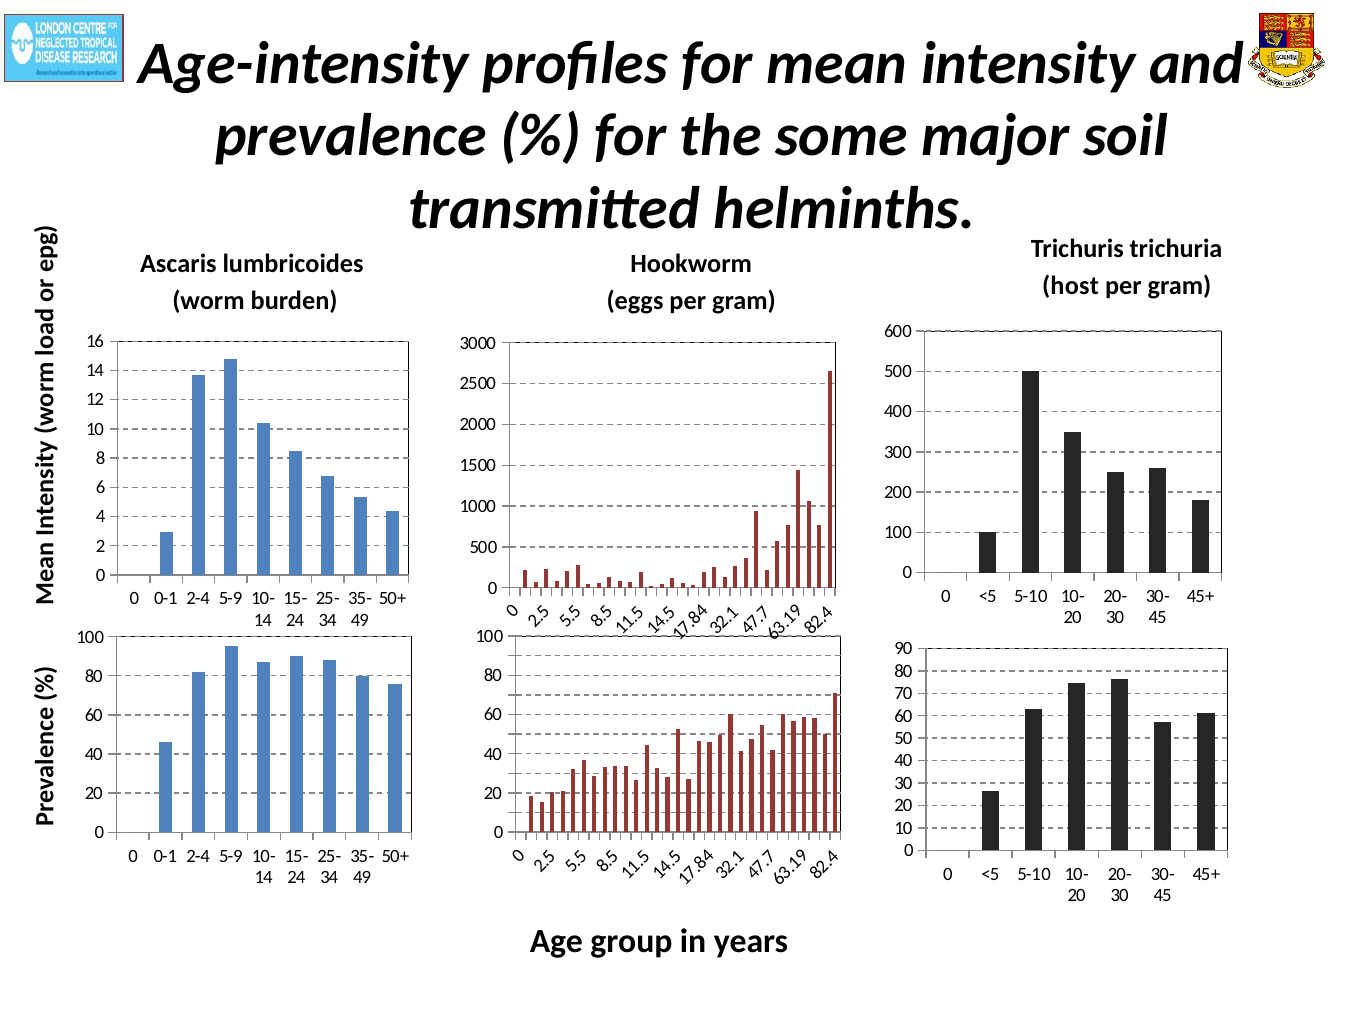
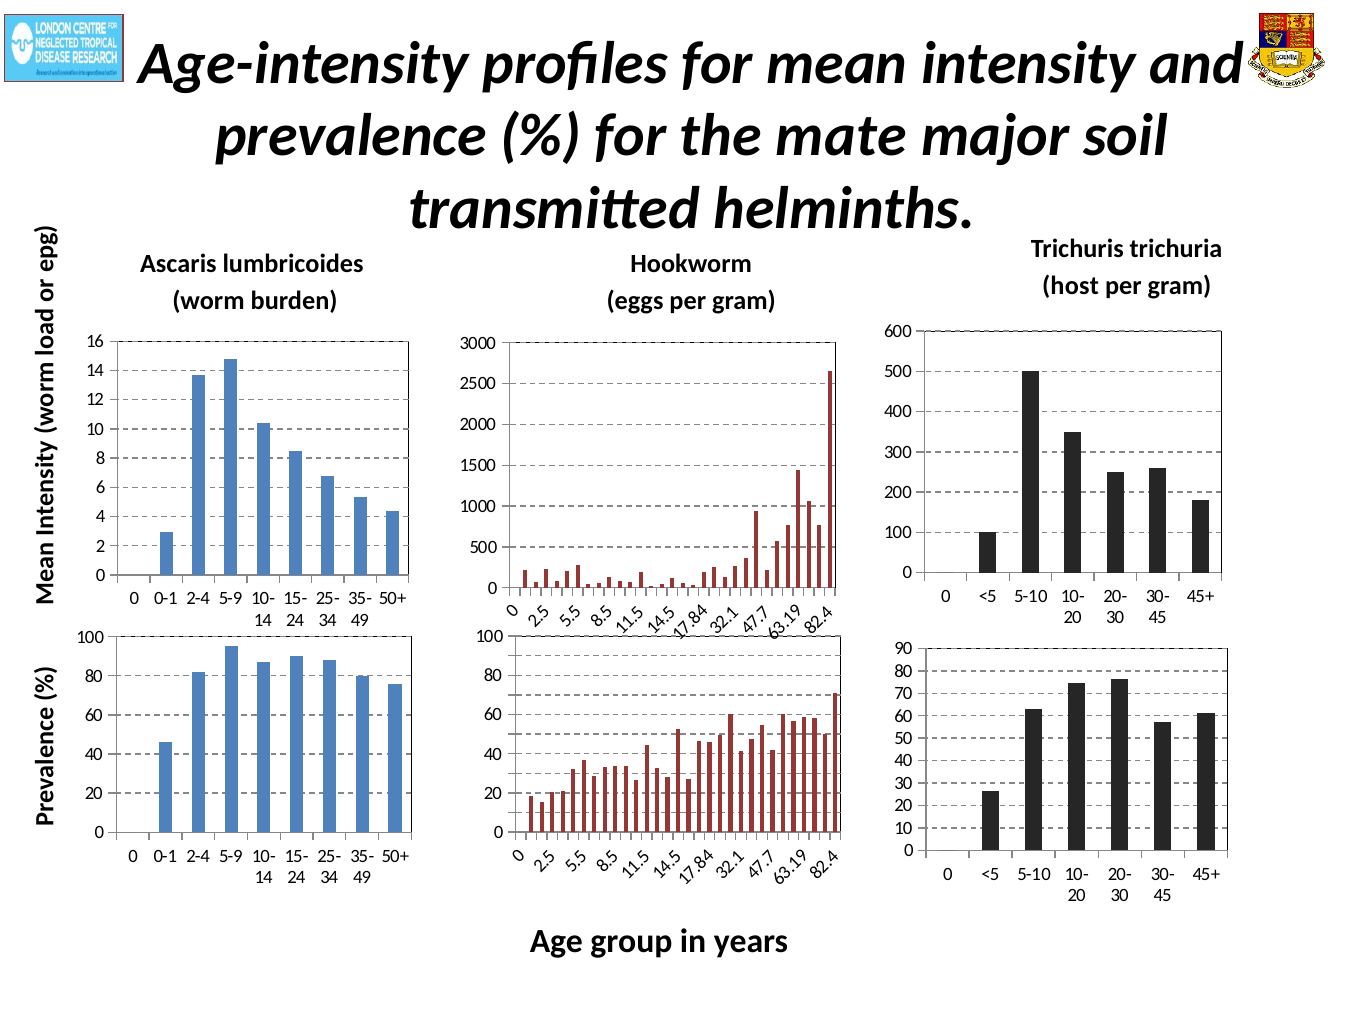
some: some -> mate
